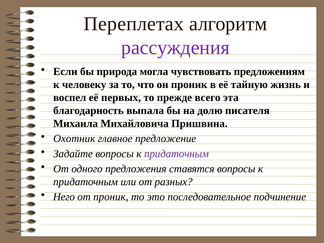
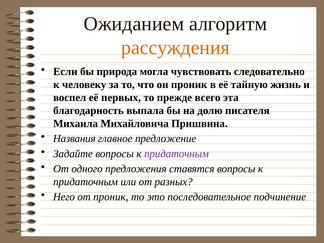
Переплетах: Переплетах -> Ожиданием
рассуждения colour: purple -> orange
предложениям: предложениям -> следовательно
Охотник: Охотник -> Названия
